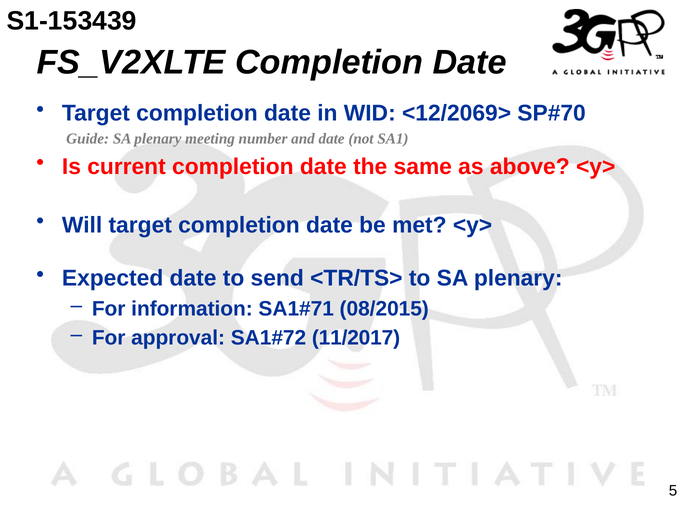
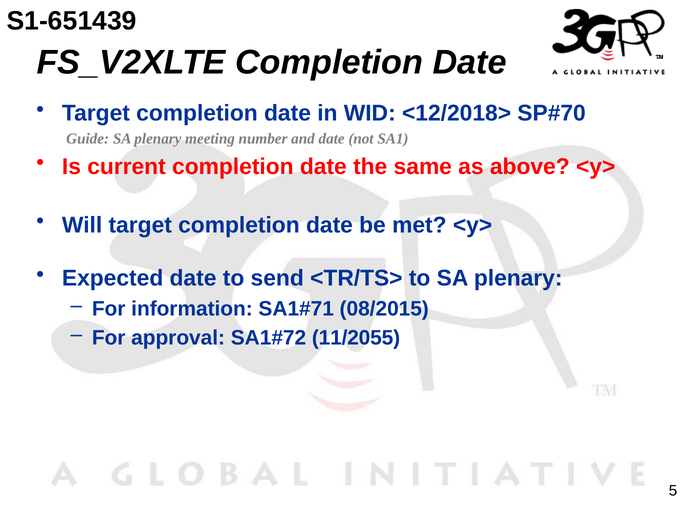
S1-153439: S1-153439 -> S1-651439
<12/2069>: <12/2069> -> <12/2018>
11/2017: 11/2017 -> 11/2055
